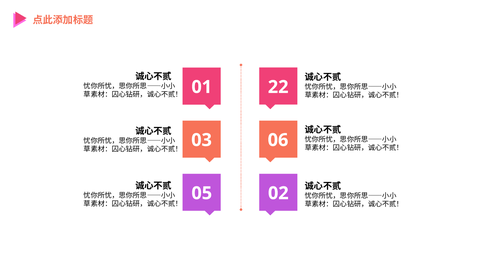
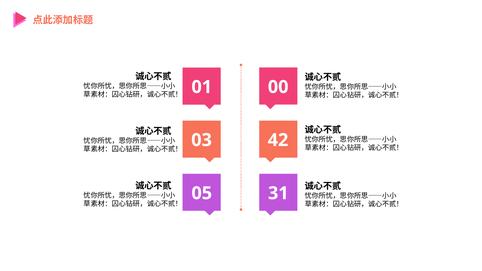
22: 22 -> 00
06: 06 -> 42
02: 02 -> 31
